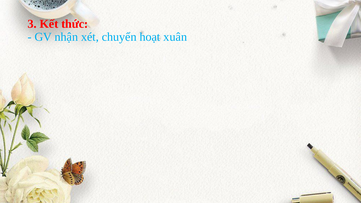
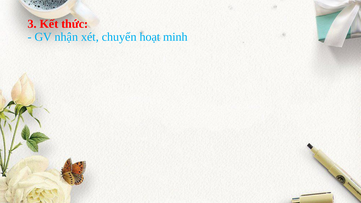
xuân: xuân -> minh
